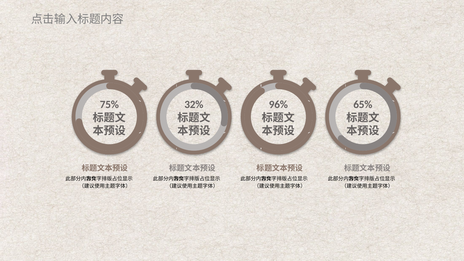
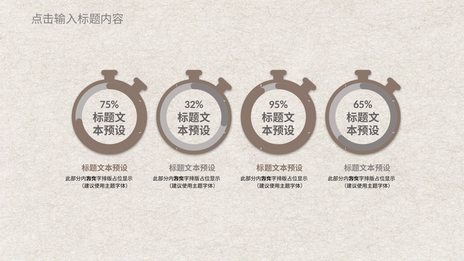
96%: 96% -> 95%
